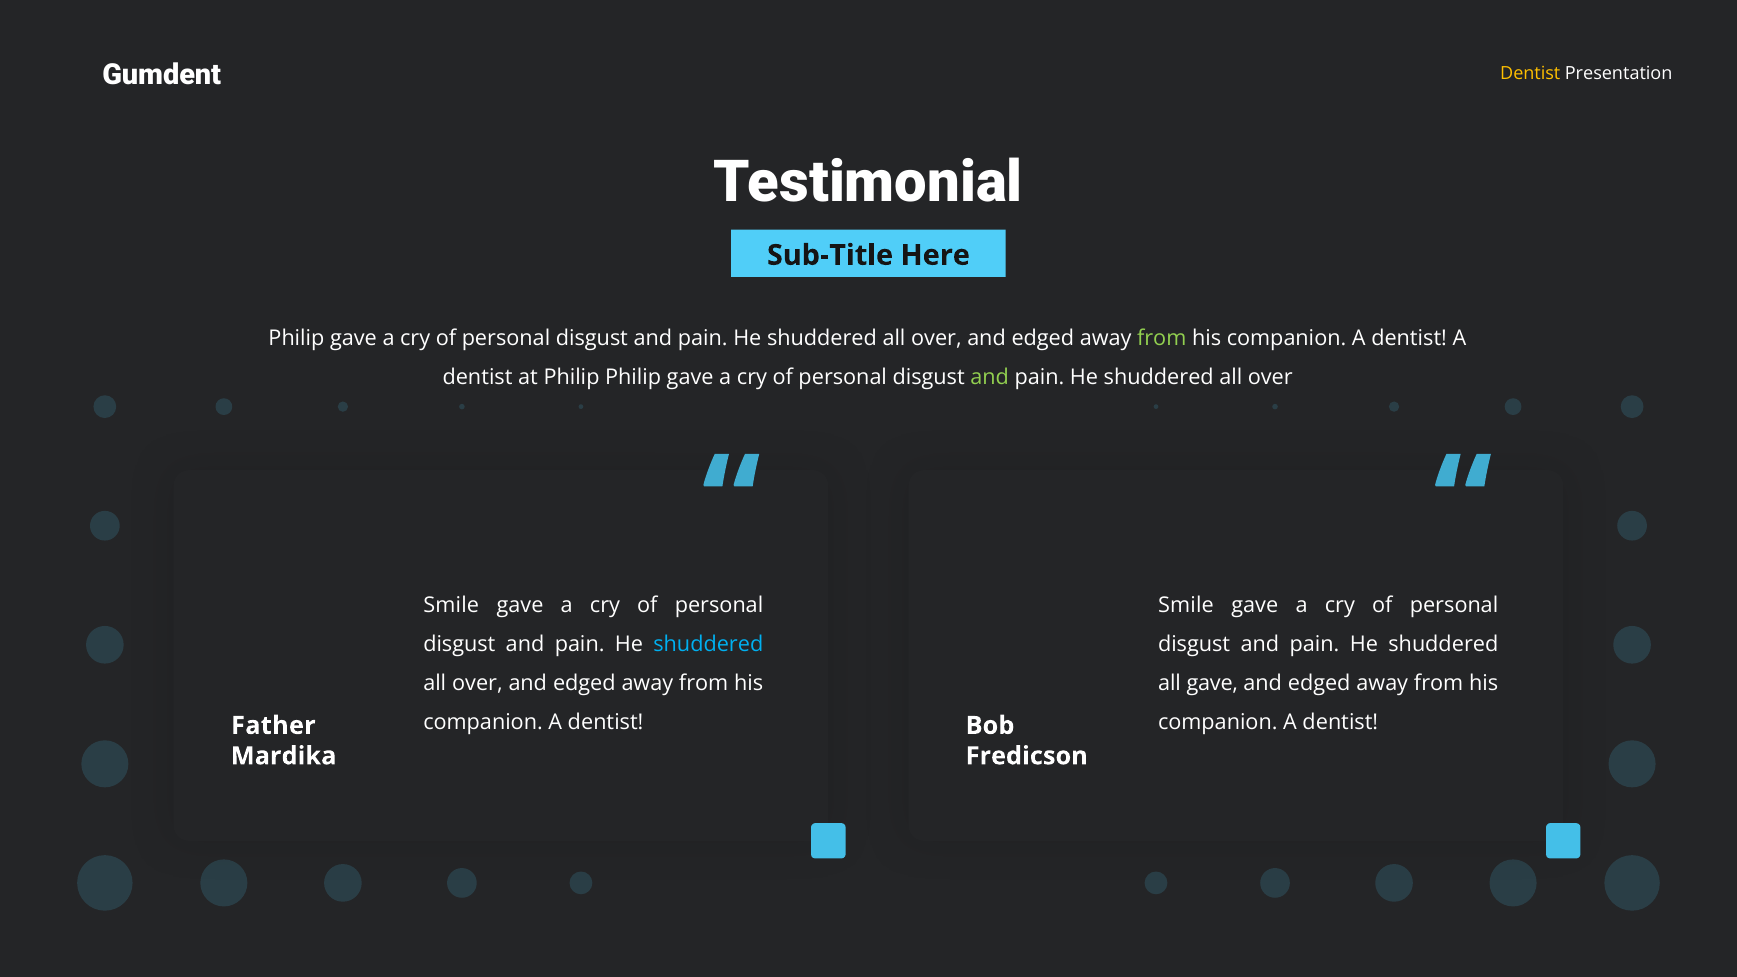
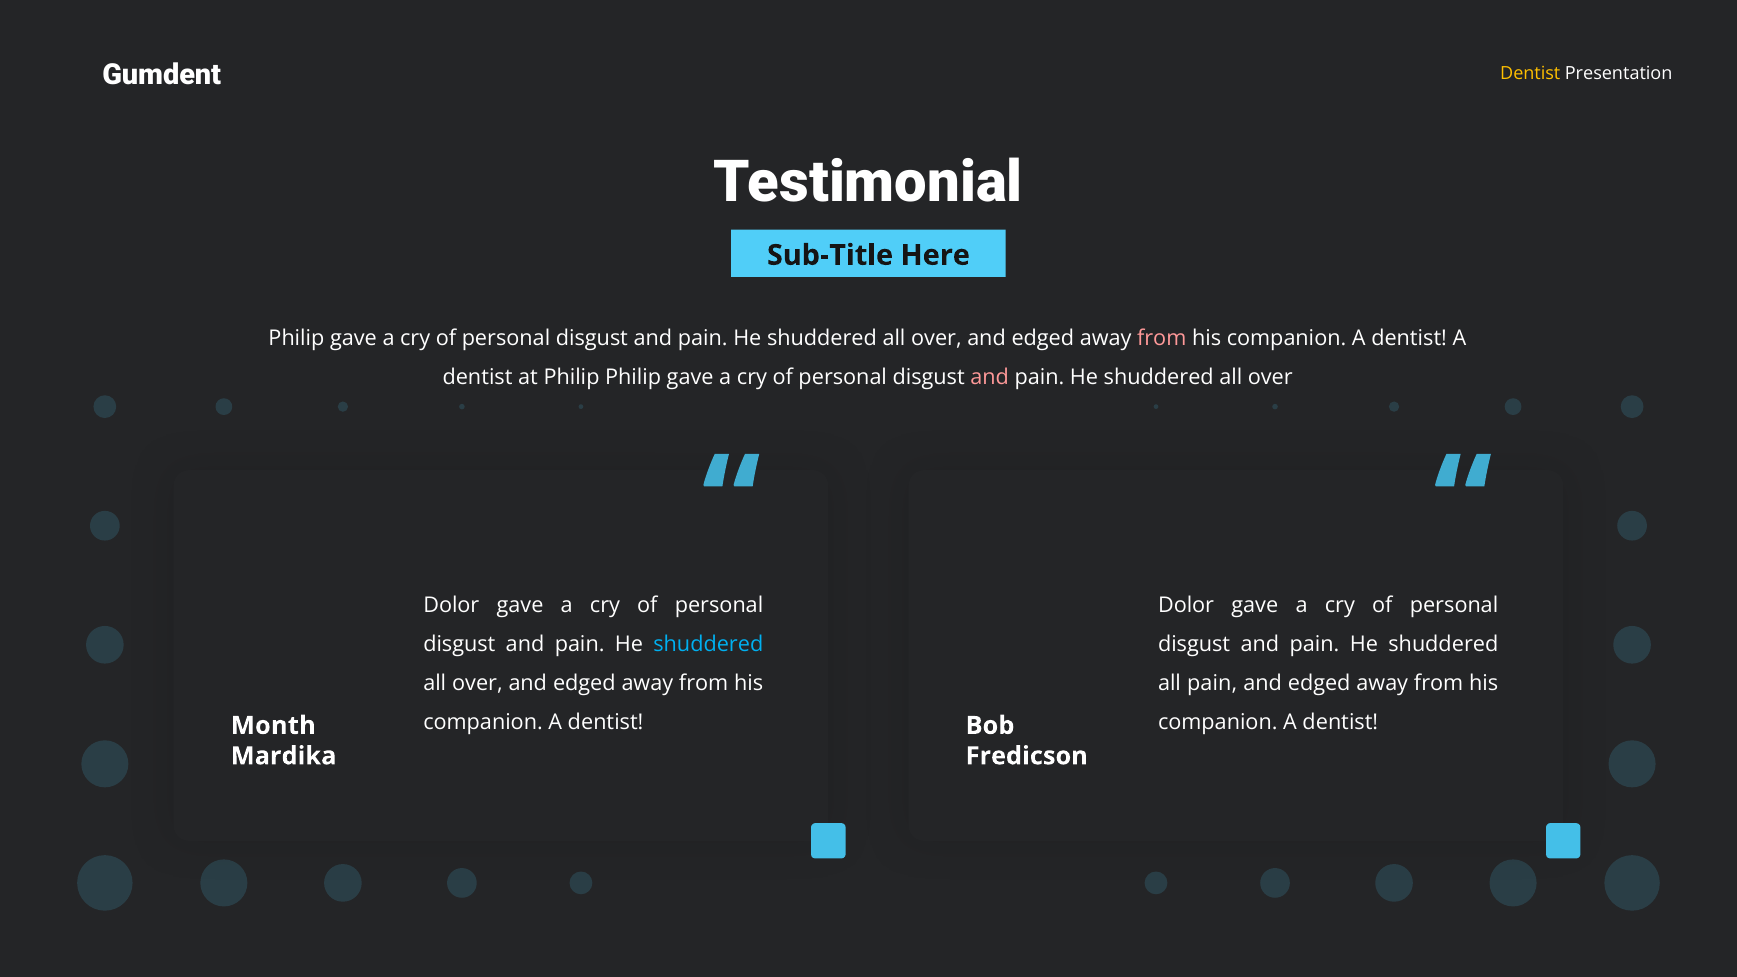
from at (1162, 338) colour: light green -> pink
and at (990, 377) colour: light green -> pink
Smile at (451, 605): Smile -> Dolor
Smile at (1186, 605): Smile -> Dolor
all gave: gave -> pain
Father: Father -> Month
